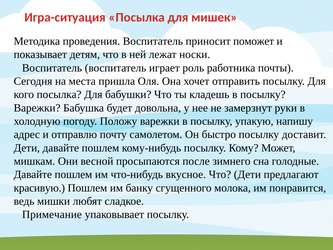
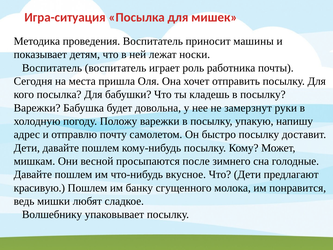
поможет: поможет -> машины
Примечание: Примечание -> Волшебнику
